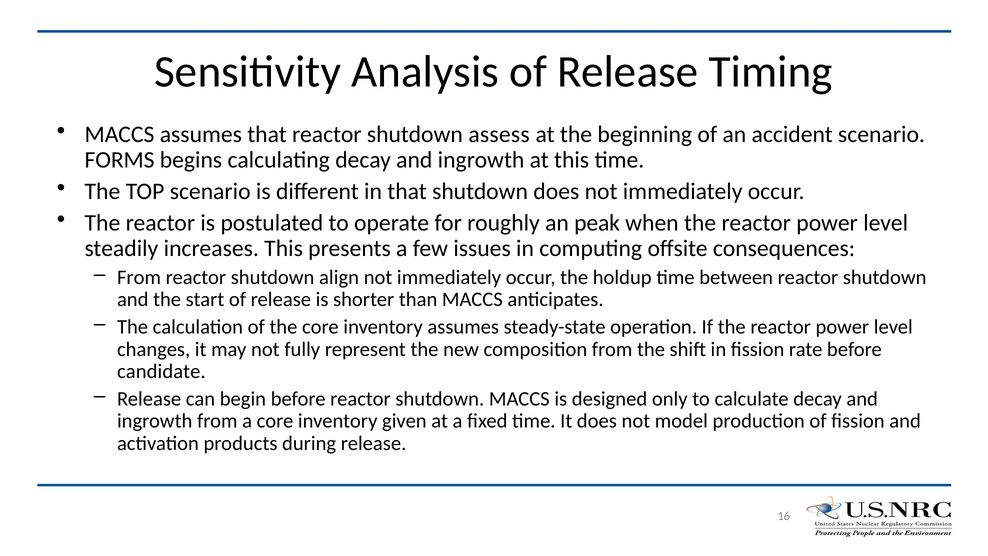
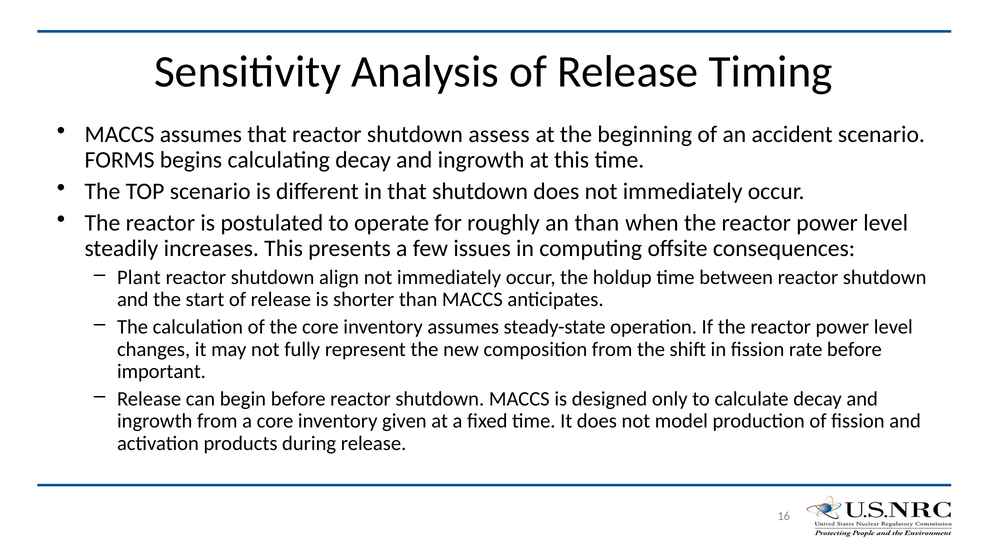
an peak: peak -> than
From at (139, 277): From -> Plant
candidate: candidate -> important
